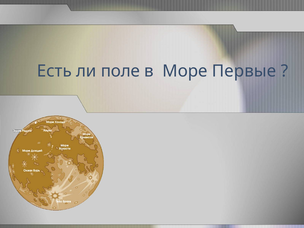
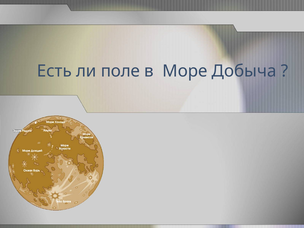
Первые: Первые -> Добыча
